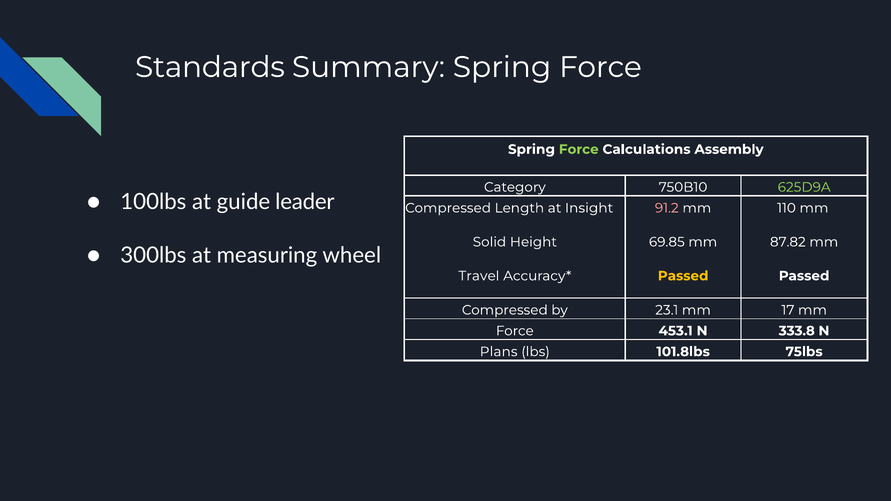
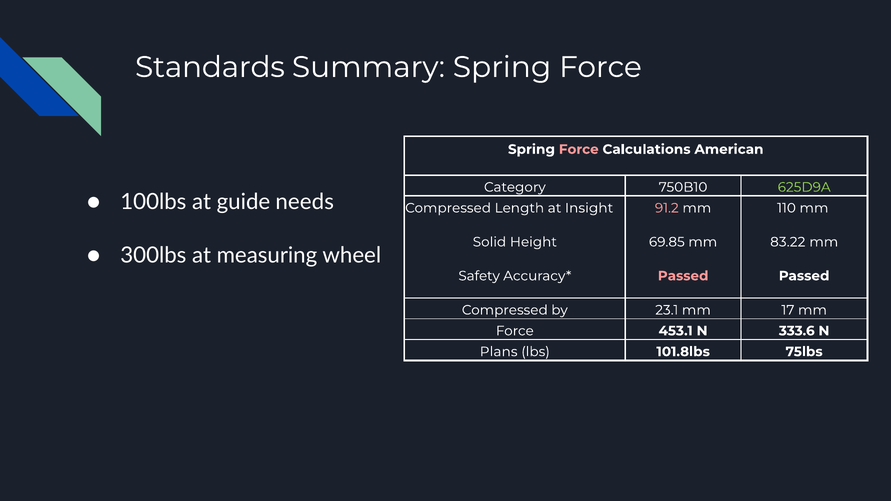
Force at (579, 149) colour: light green -> pink
Assembly: Assembly -> American
leader: leader -> needs
87.82: 87.82 -> 83.22
Travel: Travel -> Safety
Passed at (683, 276) colour: yellow -> pink
333.8: 333.8 -> 333.6
